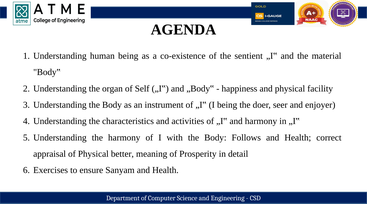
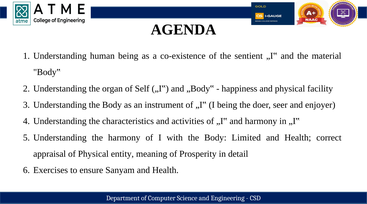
Follows: Follows -> Limited
better: better -> entity
